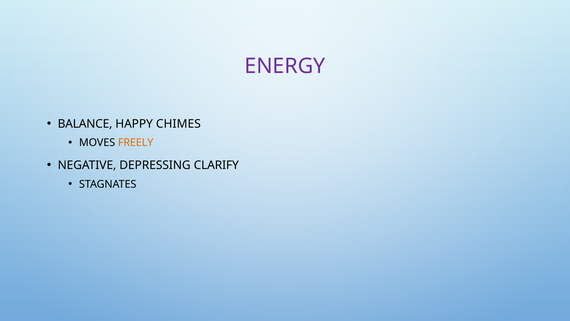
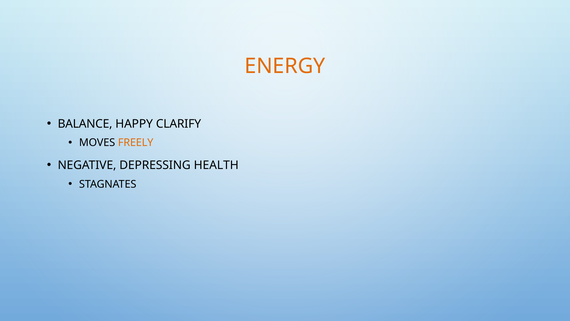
ENERGY colour: purple -> orange
CHIMES: CHIMES -> CLARIFY
CLARIFY: CLARIFY -> HEALTH
